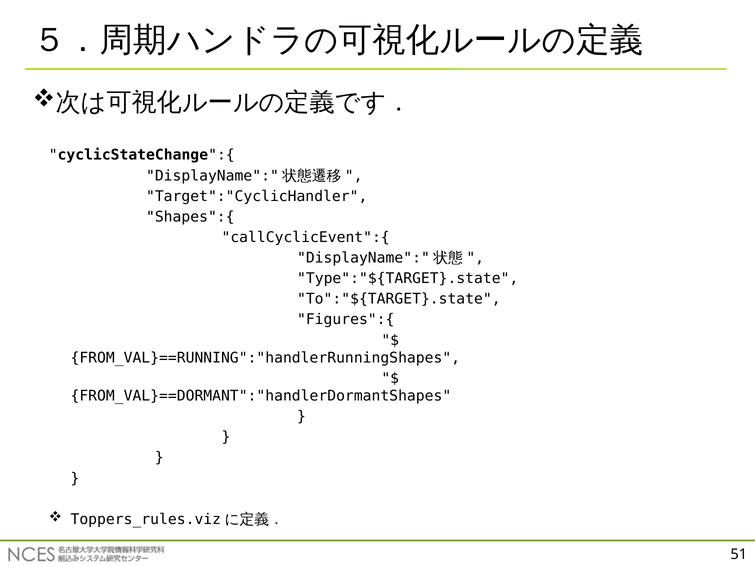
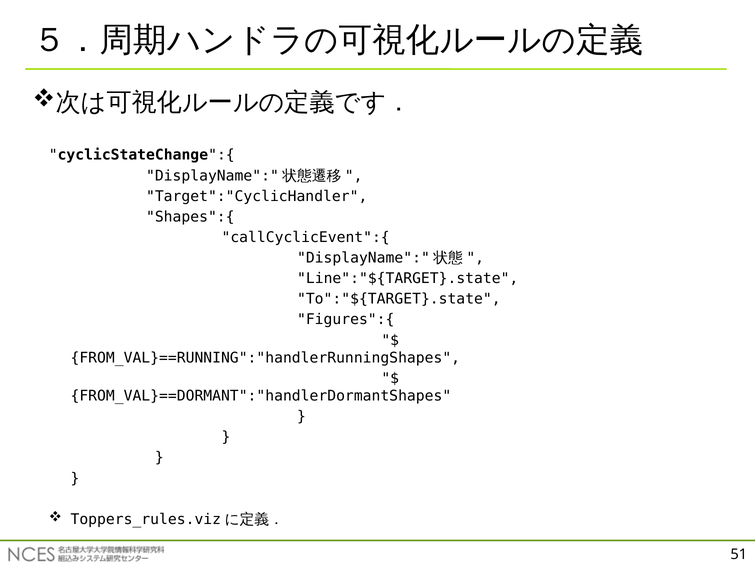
Type":"${TARGET}.state: Type":"${TARGET}.state -> Line":"${TARGET}.state
